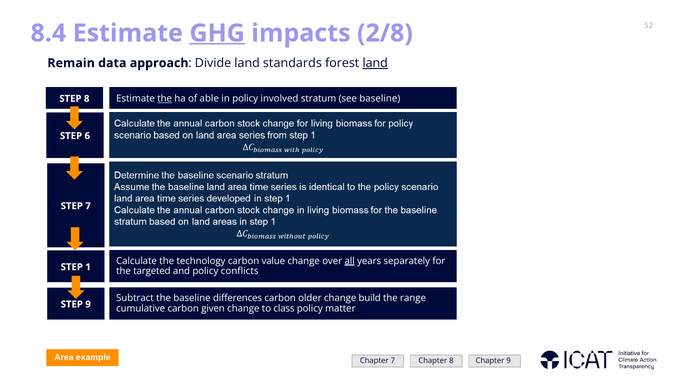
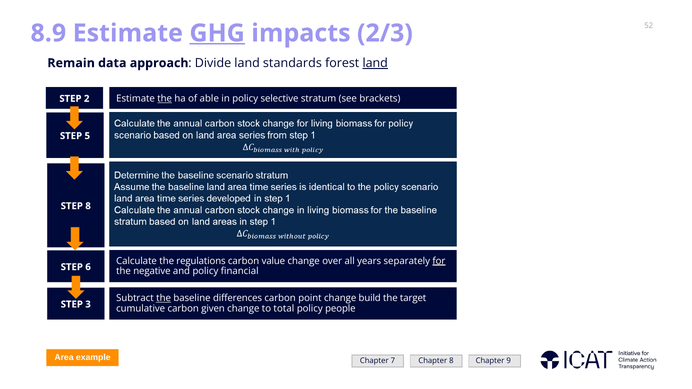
8.4: 8.4 -> 8.9
2/8: 2/8 -> 2/3
STEP 8: 8 -> 2
involved: involved -> selective
see baseline: baseline -> brackets
6: 6 -> 5
STEP 7: 7 -> 8
technology: technology -> regulations
all underline: present -> none
for underline: none -> present
1: 1 -> 6
targeted: targeted -> negative
conflicts: conflicts -> financial
the at (164, 298) underline: none -> present
older: older -> point
range: range -> target
STEP 9: 9 -> 3
class: class -> total
matter: matter -> people
